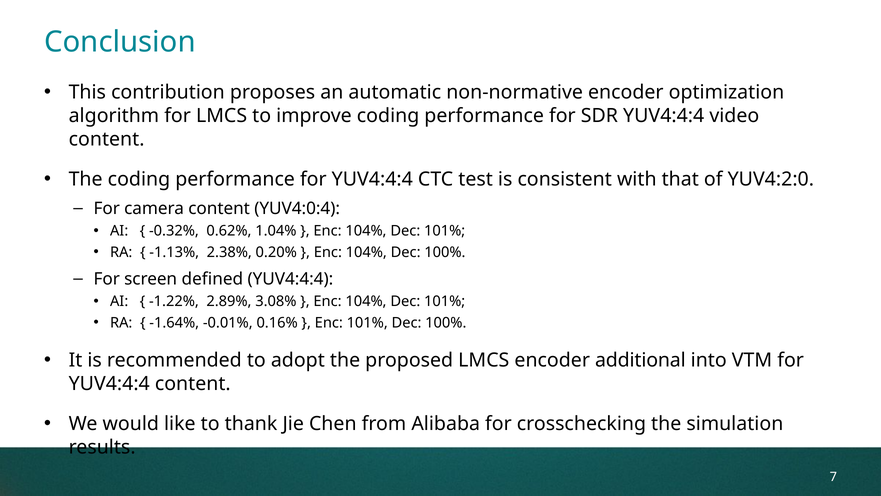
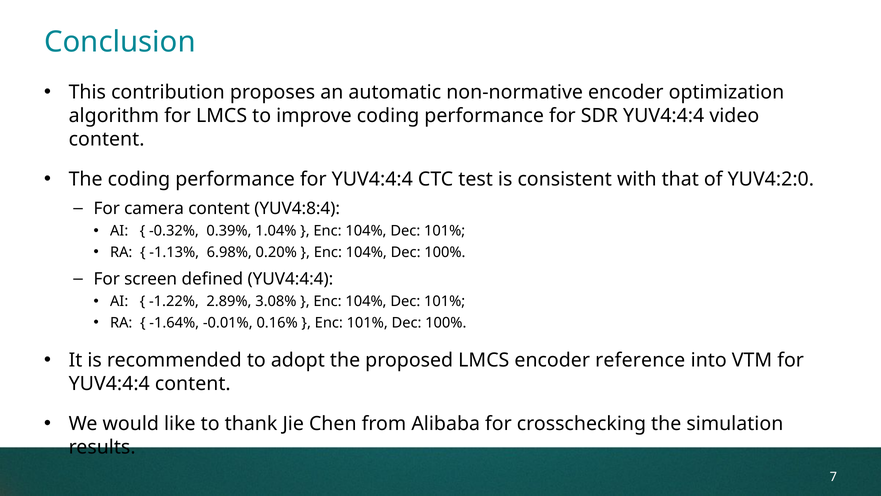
YUV4:0:4: YUV4:0:4 -> YUV4:8:4
0.62%: 0.62% -> 0.39%
2.38%: 2.38% -> 6.98%
additional: additional -> reference
